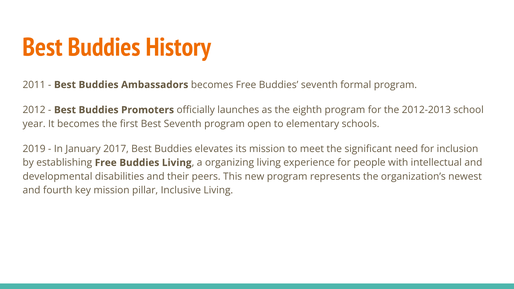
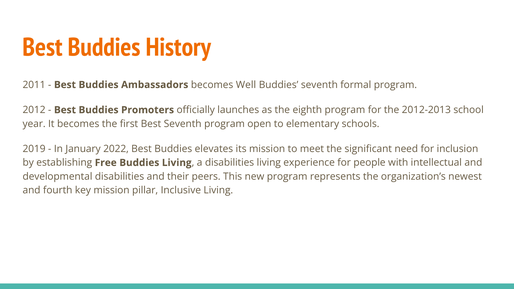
becomes Free: Free -> Well
2017: 2017 -> 2022
a organizing: organizing -> disabilities
